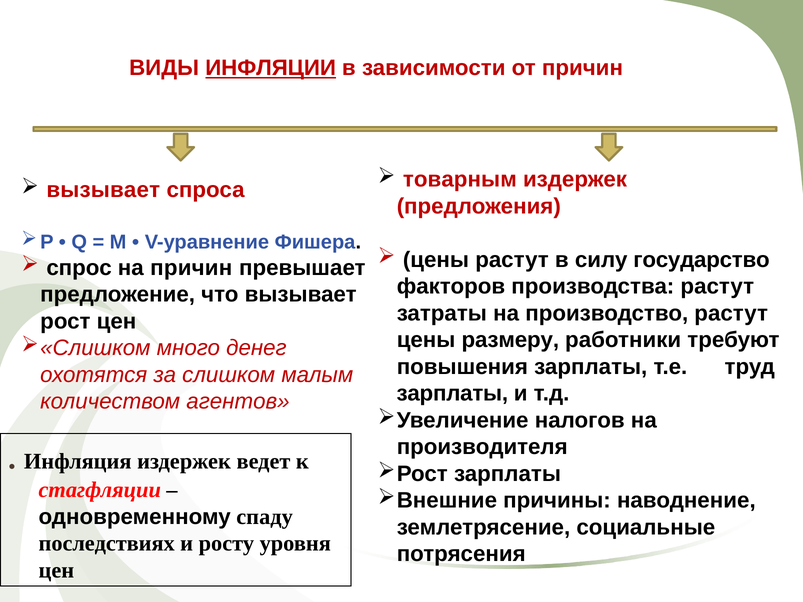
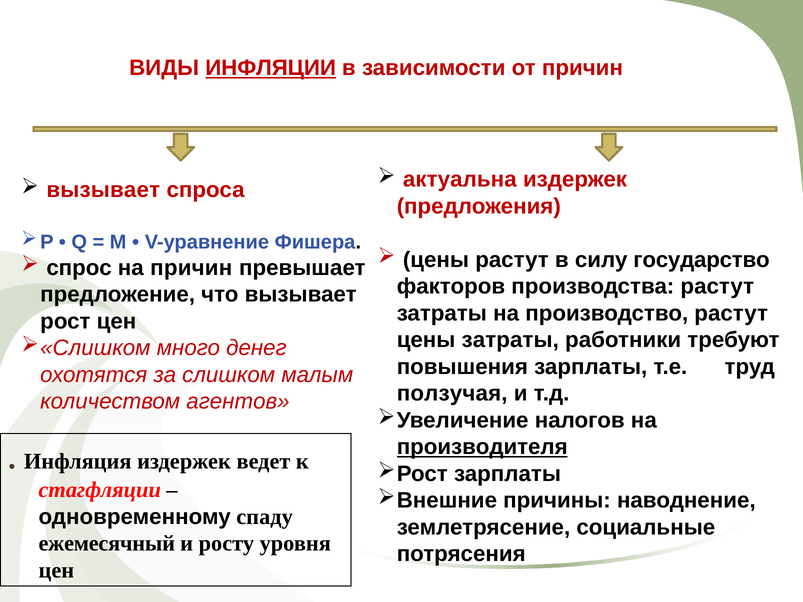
товарным: товарным -> актуальна
цены размеру: размеру -> затраты
зарплаты at (452, 394): зарплаты -> ползучая
производителя underline: none -> present
последствиях: последствиях -> ежемесячный
